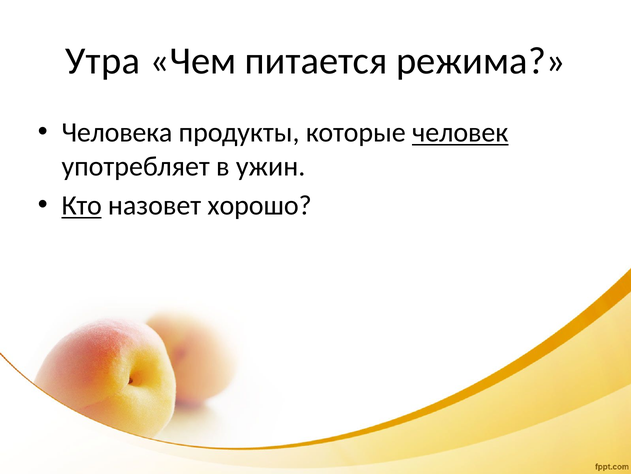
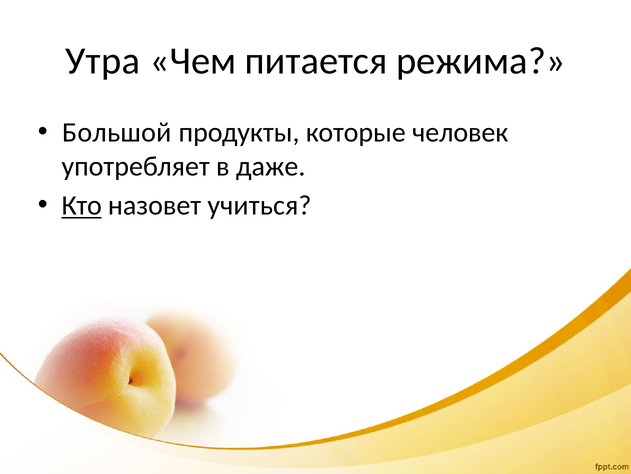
Человека: Человека -> Большой
человек underline: present -> none
ужин: ужин -> даже
хорошо: хорошо -> учиться
